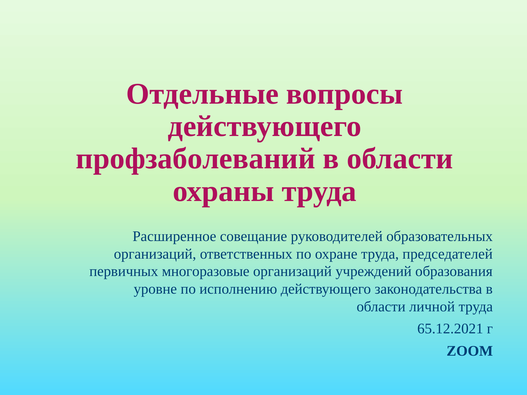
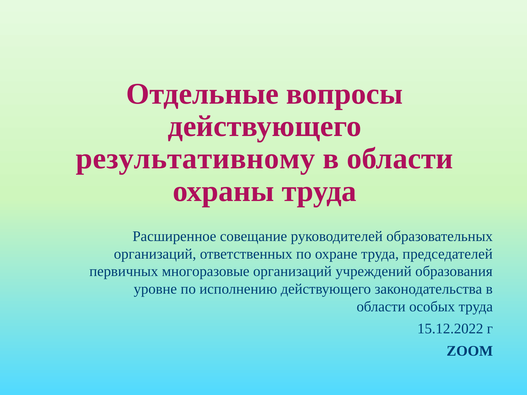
профзаболеваний: профзаболеваний -> результативному
личной: личной -> особых
65.12.2021: 65.12.2021 -> 15.12.2022
